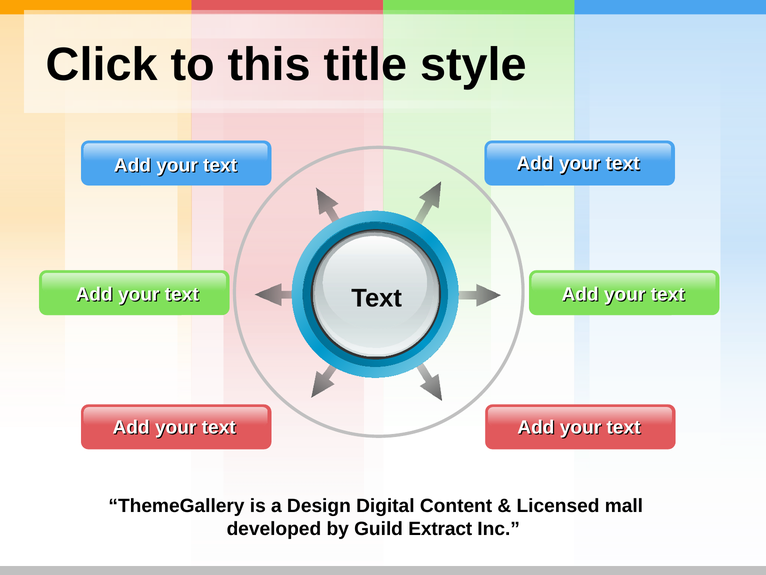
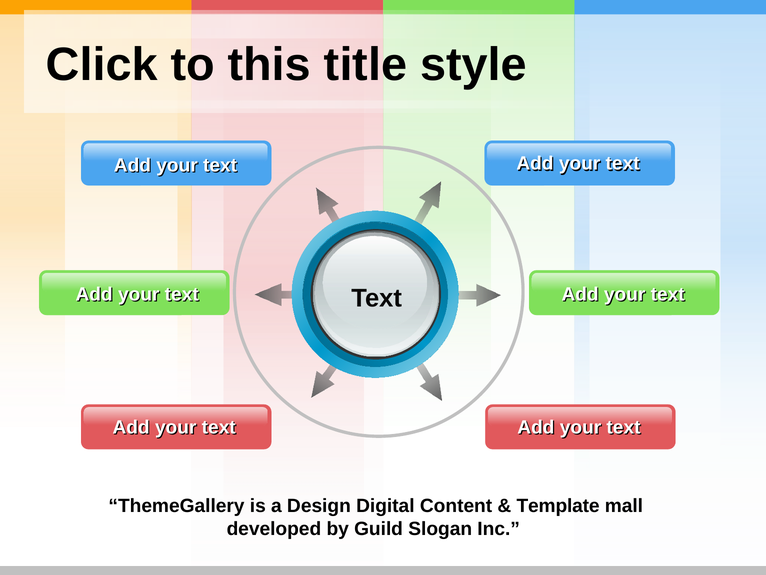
Licensed: Licensed -> Template
Extract: Extract -> Slogan
